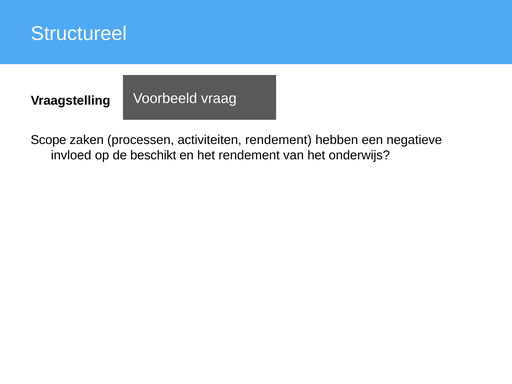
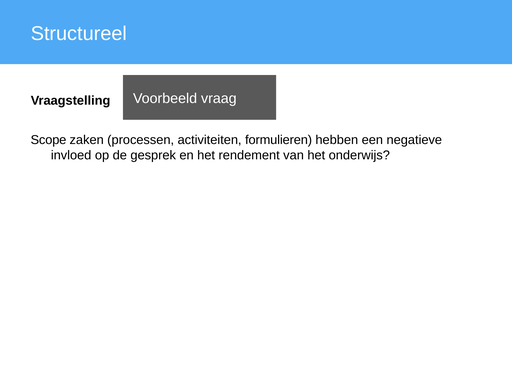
activiteiten rendement: rendement -> formulieren
beschikt: beschikt -> gesprek
